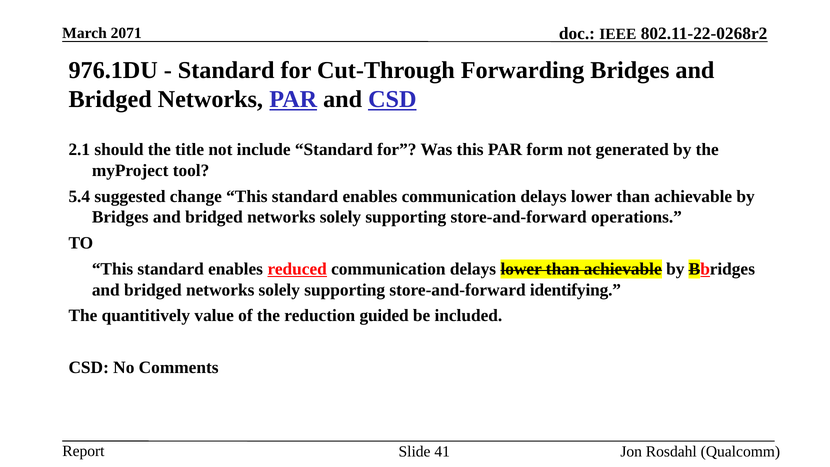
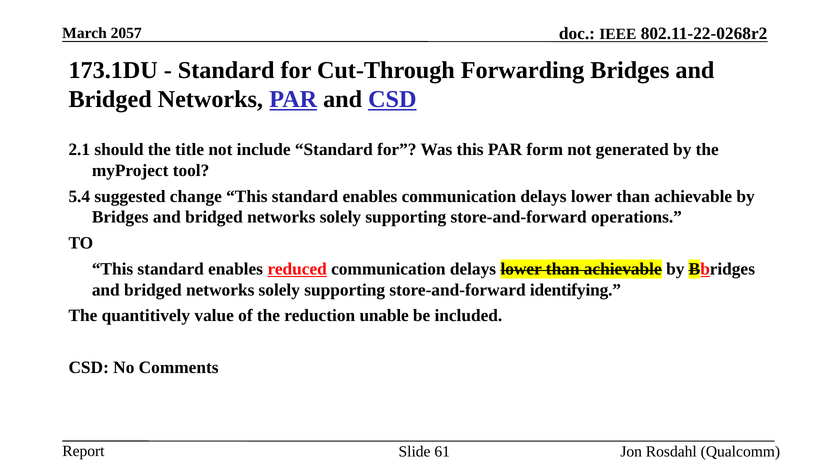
2071: 2071 -> 2057
976.1DU: 976.1DU -> 173.1DU
guided: guided -> unable
41: 41 -> 61
